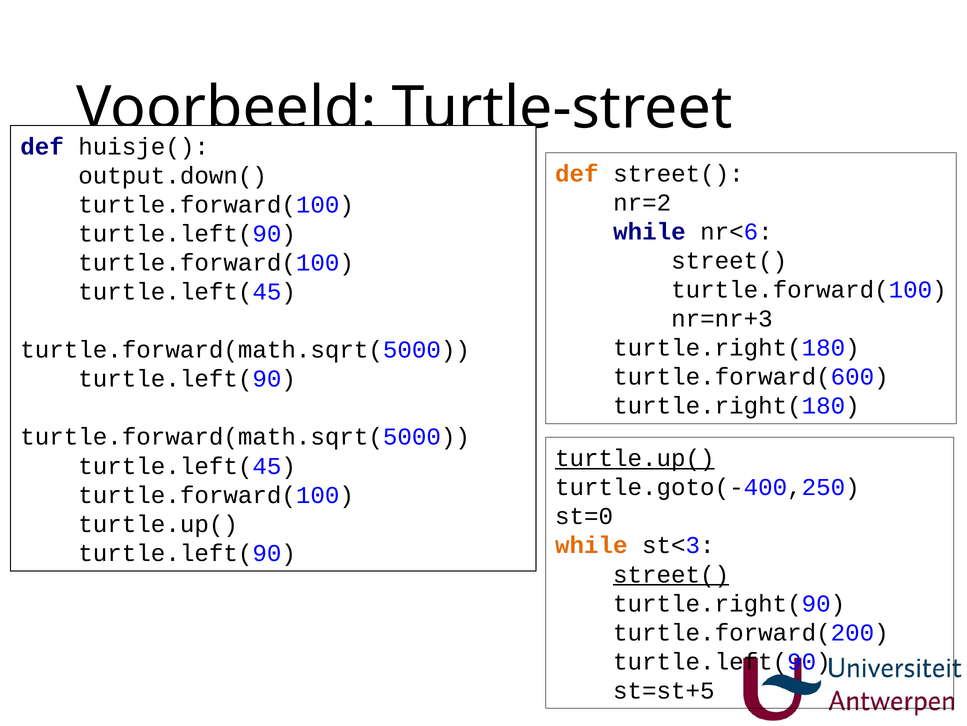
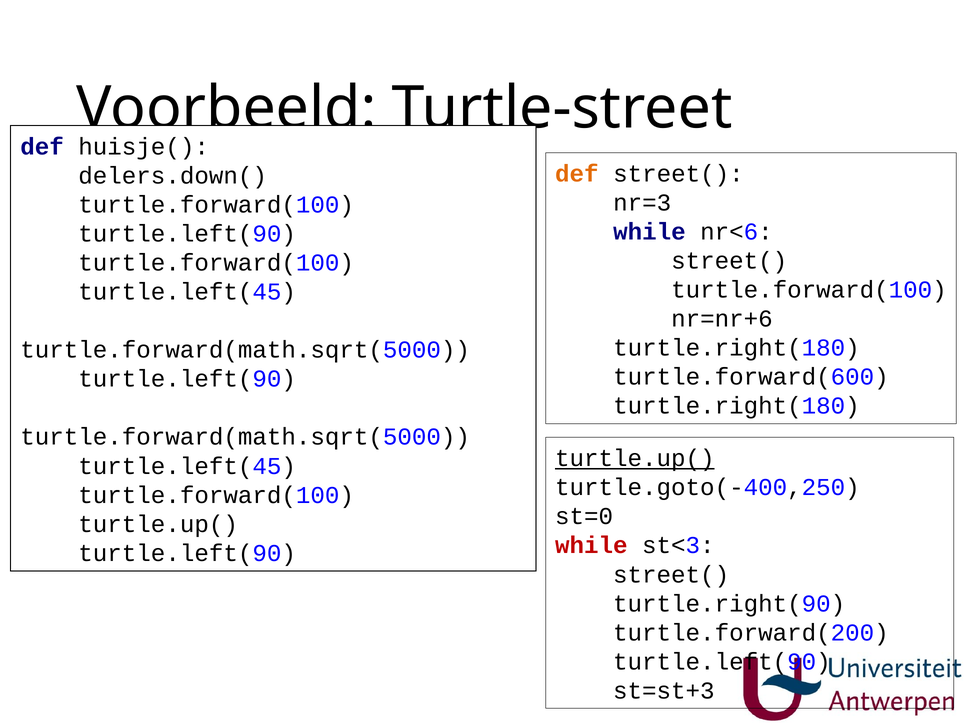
output.down(: output.down( -> delers.down(
nr=2: nr=2 -> nr=3
nr=nr+3: nr=nr+3 -> nr=nr+6
while at (591, 545) colour: orange -> red
street( at (671, 574) underline: present -> none
st=st+5: st=st+5 -> st=st+3
